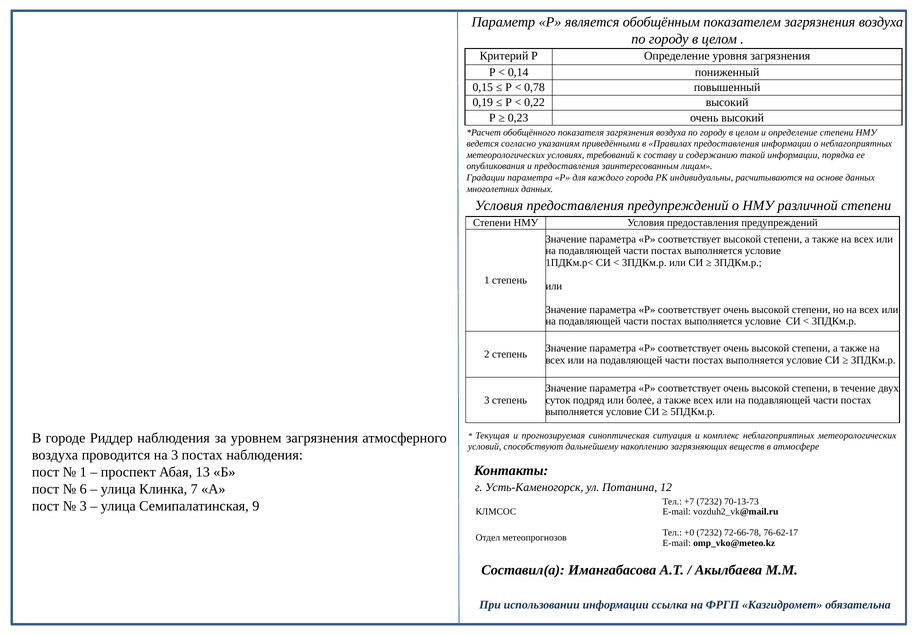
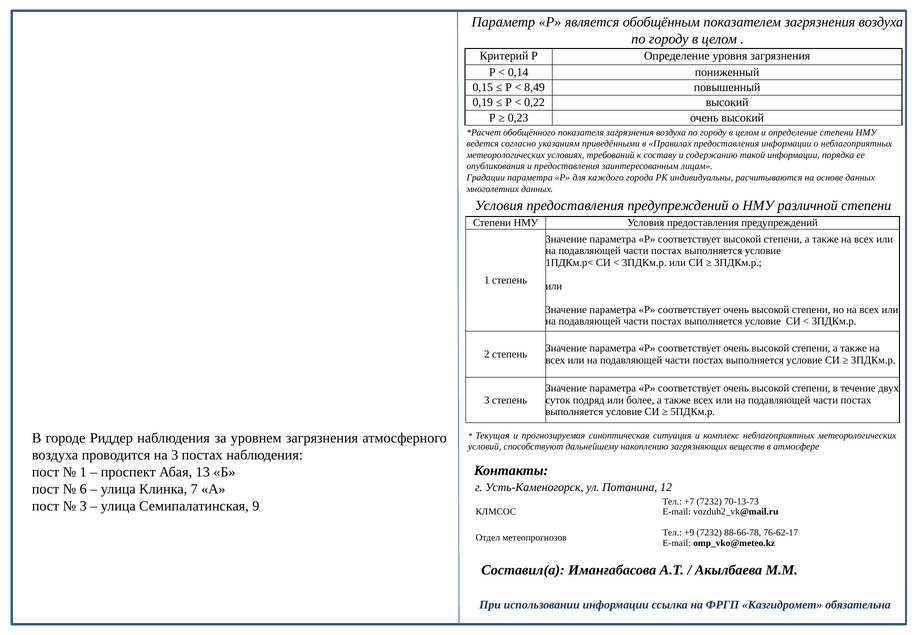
0,78: 0,78 -> 8,49
+0: +0 -> +9
72-66-78: 72-66-78 -> 88-66-78
